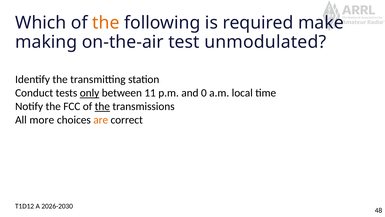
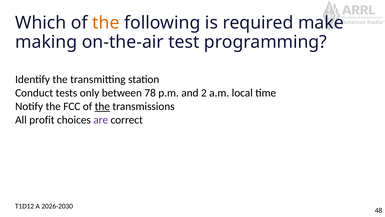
unmodulated: unmodulated -> programming
only underline: present -> none
11: 11 -> 78
0: 0 -> 2
more: more -> profit
are colour: orange -> purple
